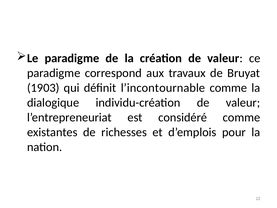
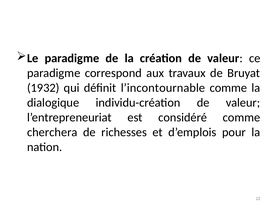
1903: 1903 -> 1932
existantes: existantes -> cherchera
